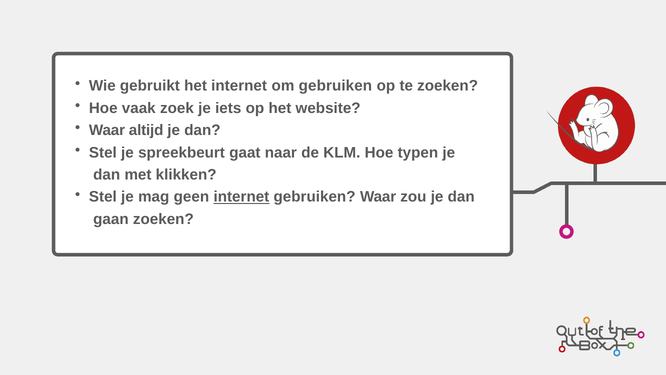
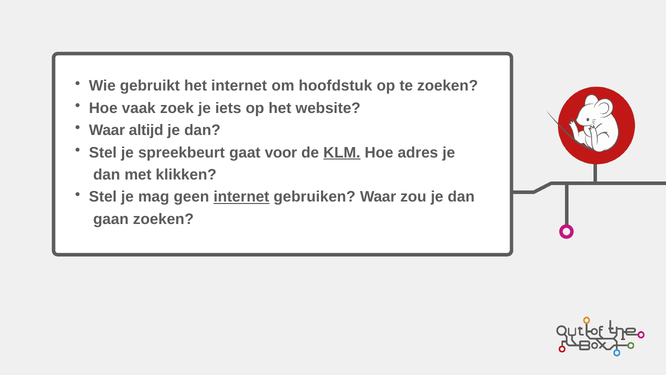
om gebruiken: gebruiken -> hoofdstuk
naar: naar -> voor
KLM underline: none -> present
typen: typen -> adres
